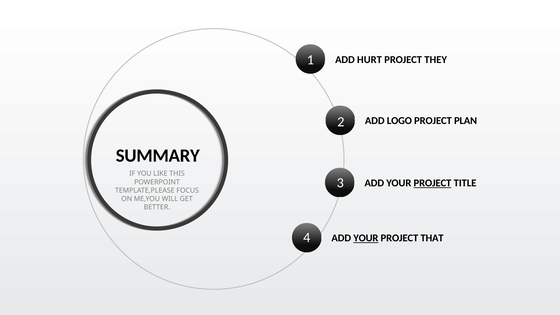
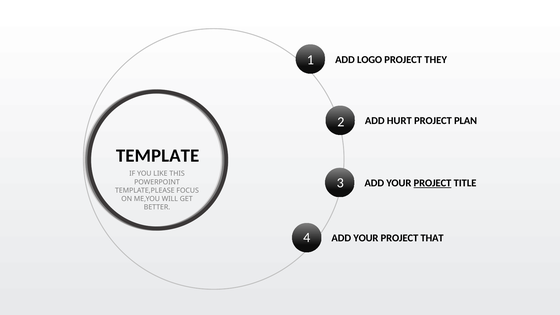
HURT: HURT -> LOGO
LOGO: LOGO -> HURT
SUMMARY: SUMMARY -> TEMPLATE
YOUR at (366, 238) underline: present -> none
